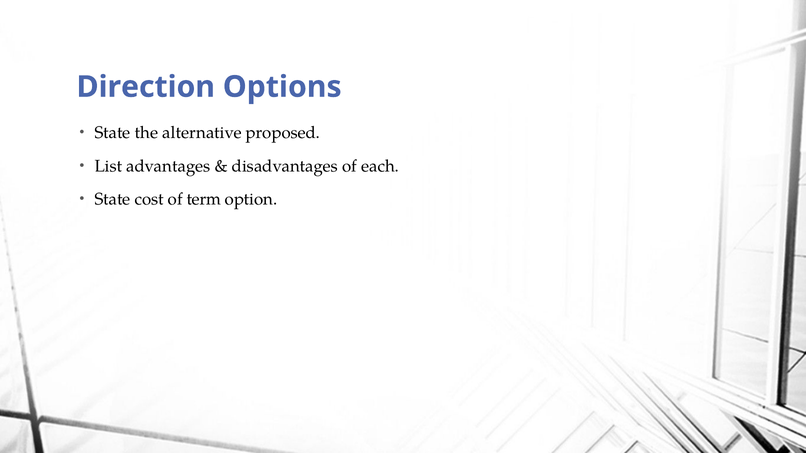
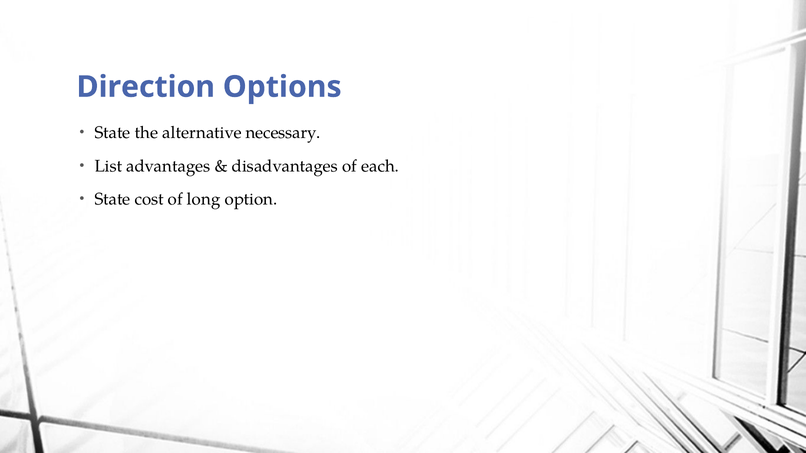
proposed: proposed -> necessary
term: term -> long
